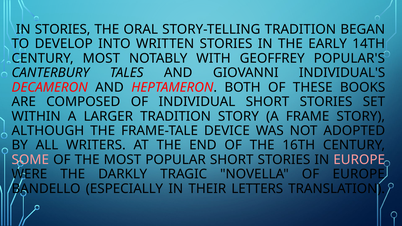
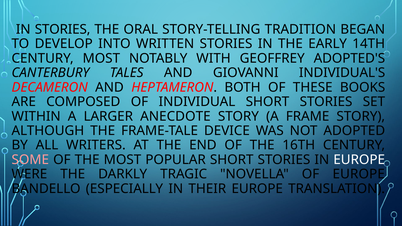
POPULAR'S: POPULAR'S -> ADOPTED'S
LARGER TRADITION: TRADITION -> ANECDOTE
EUROPE at (359, 160) colour: pink -> white
THEIR LETTERS: LETTERS -> EUROPE
